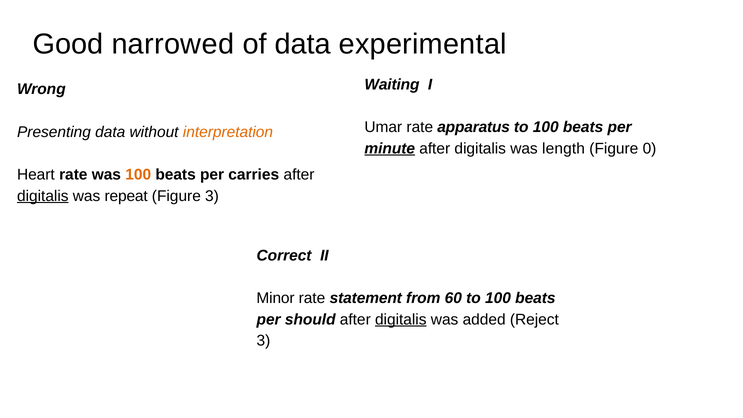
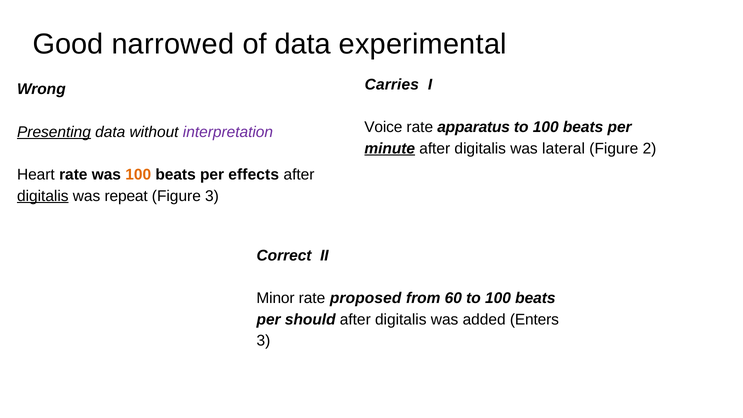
Waiting: Waiting -> Carries
Umar: Umar -> Voice
Presenting underline: none -> present
interpretation colour: orange -> purple
length: length -> lateral
0: 0 -> 2
carries: carries -> effects
statement: statement -> proposed
digitalis at (401, 319) underline: present -> none
Reject: Reject -> Enters
